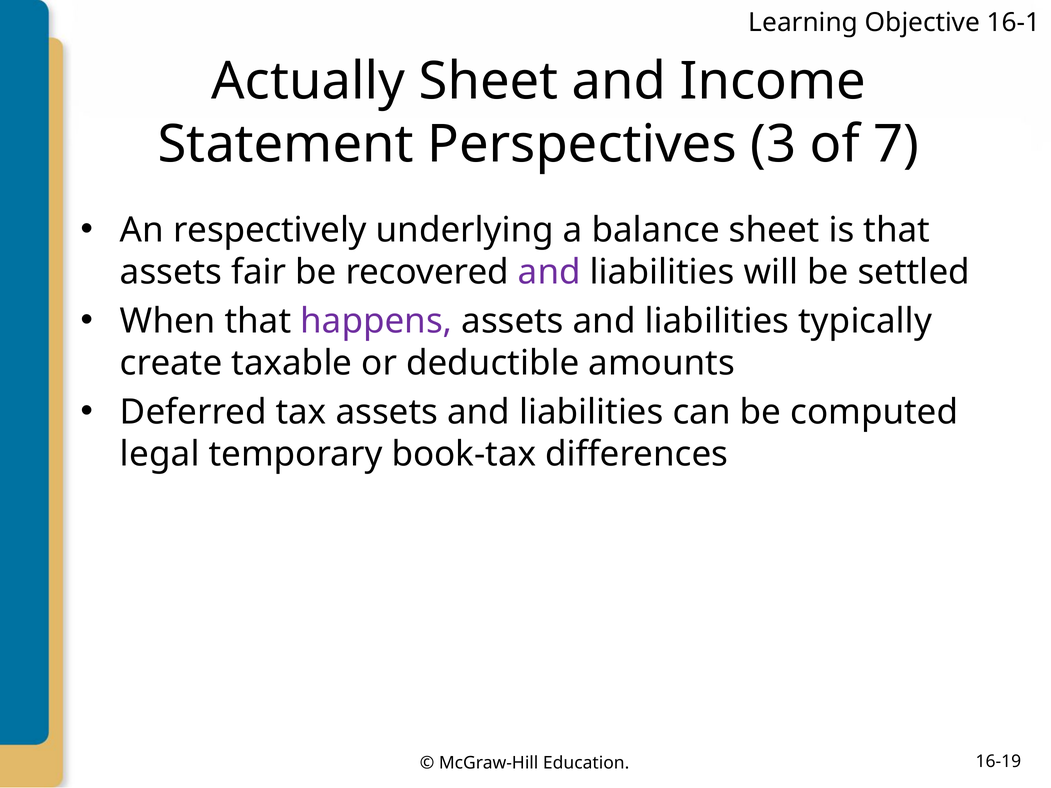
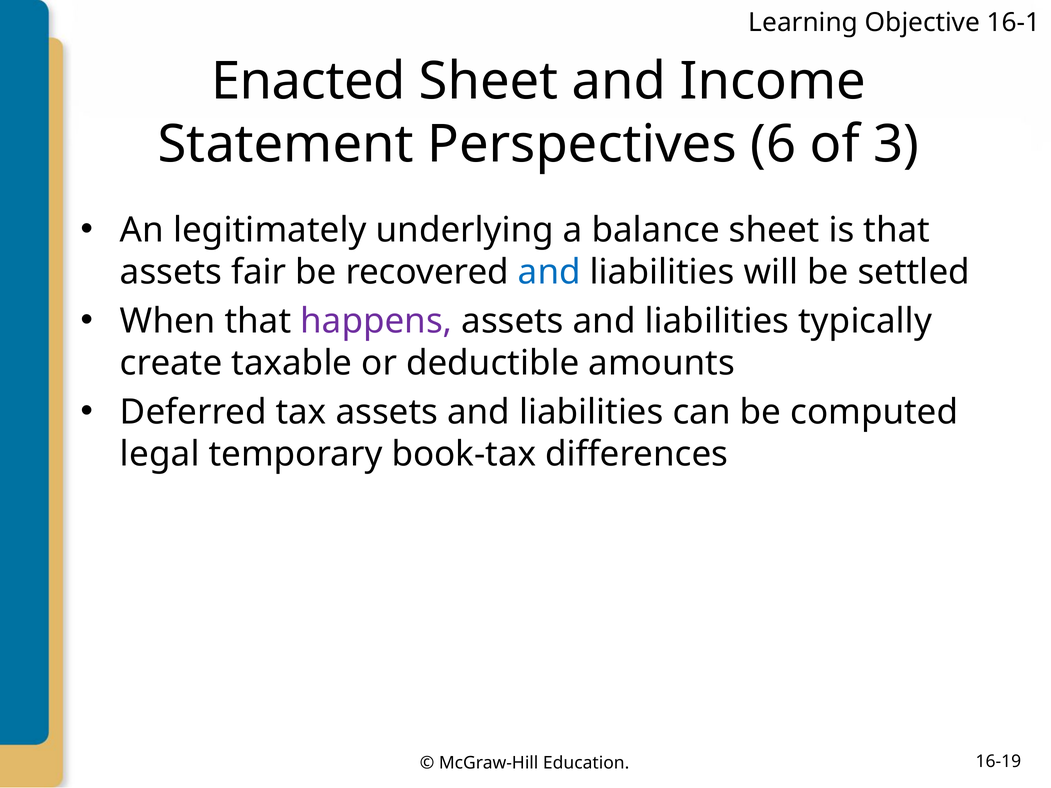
Actually: Actually -> Enacted
3: 3 -> 6
7: 7 -> 3
respectively: respectively -> legitimately
and at (549, 272) colour: purple -> blue
